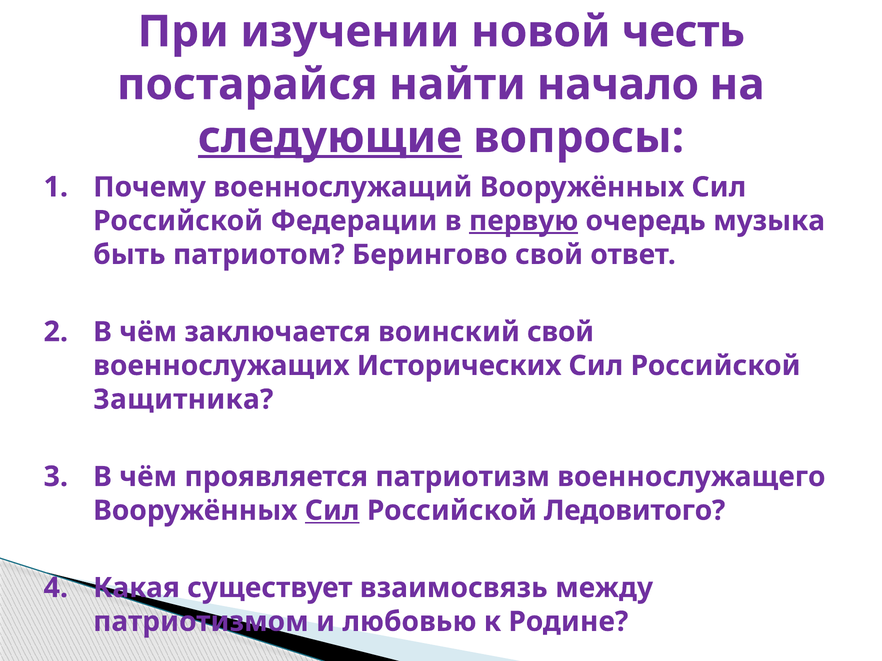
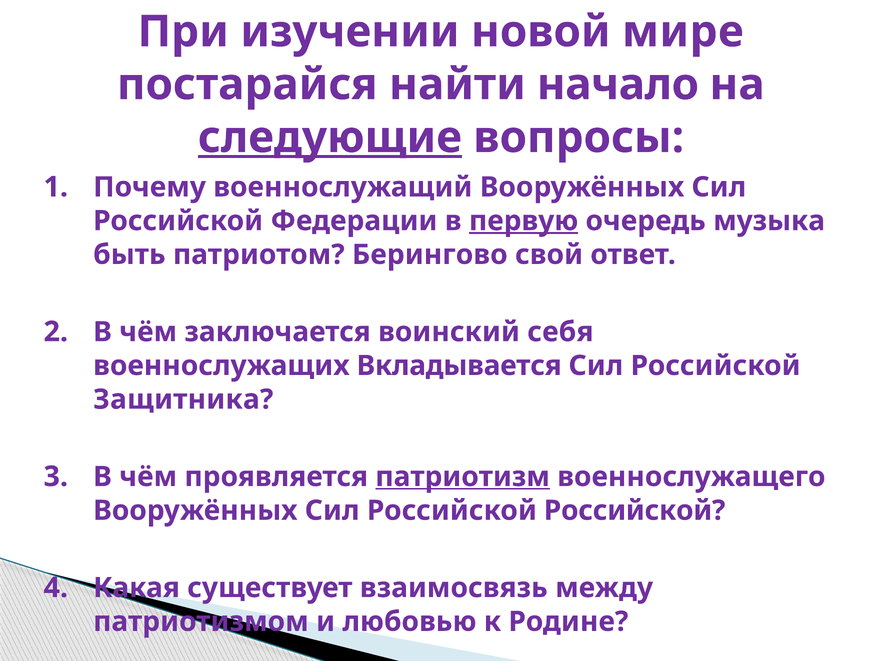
честь: честь -> мире
воинский свой: свой -> себя
Исторических: Исторических -> Вкладывается
патриотизм underline: none -> present
Сил at (332, 511) underline: present -> none
Российской Ледовитого: Ледовитого -> Российской
